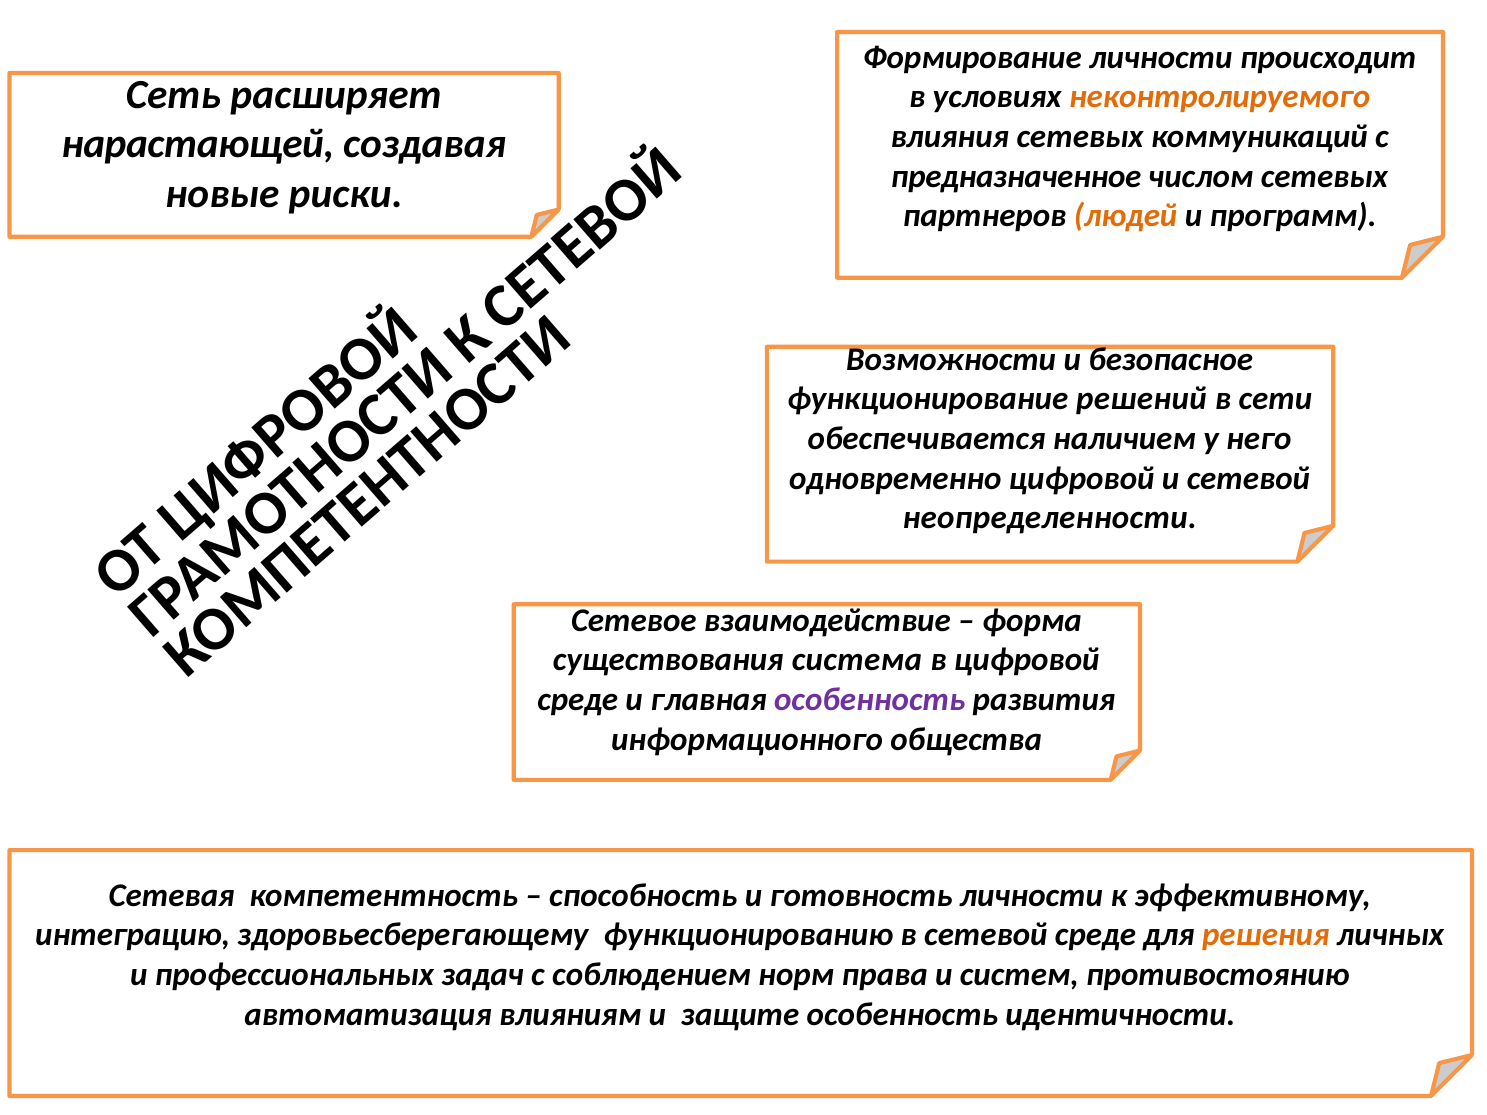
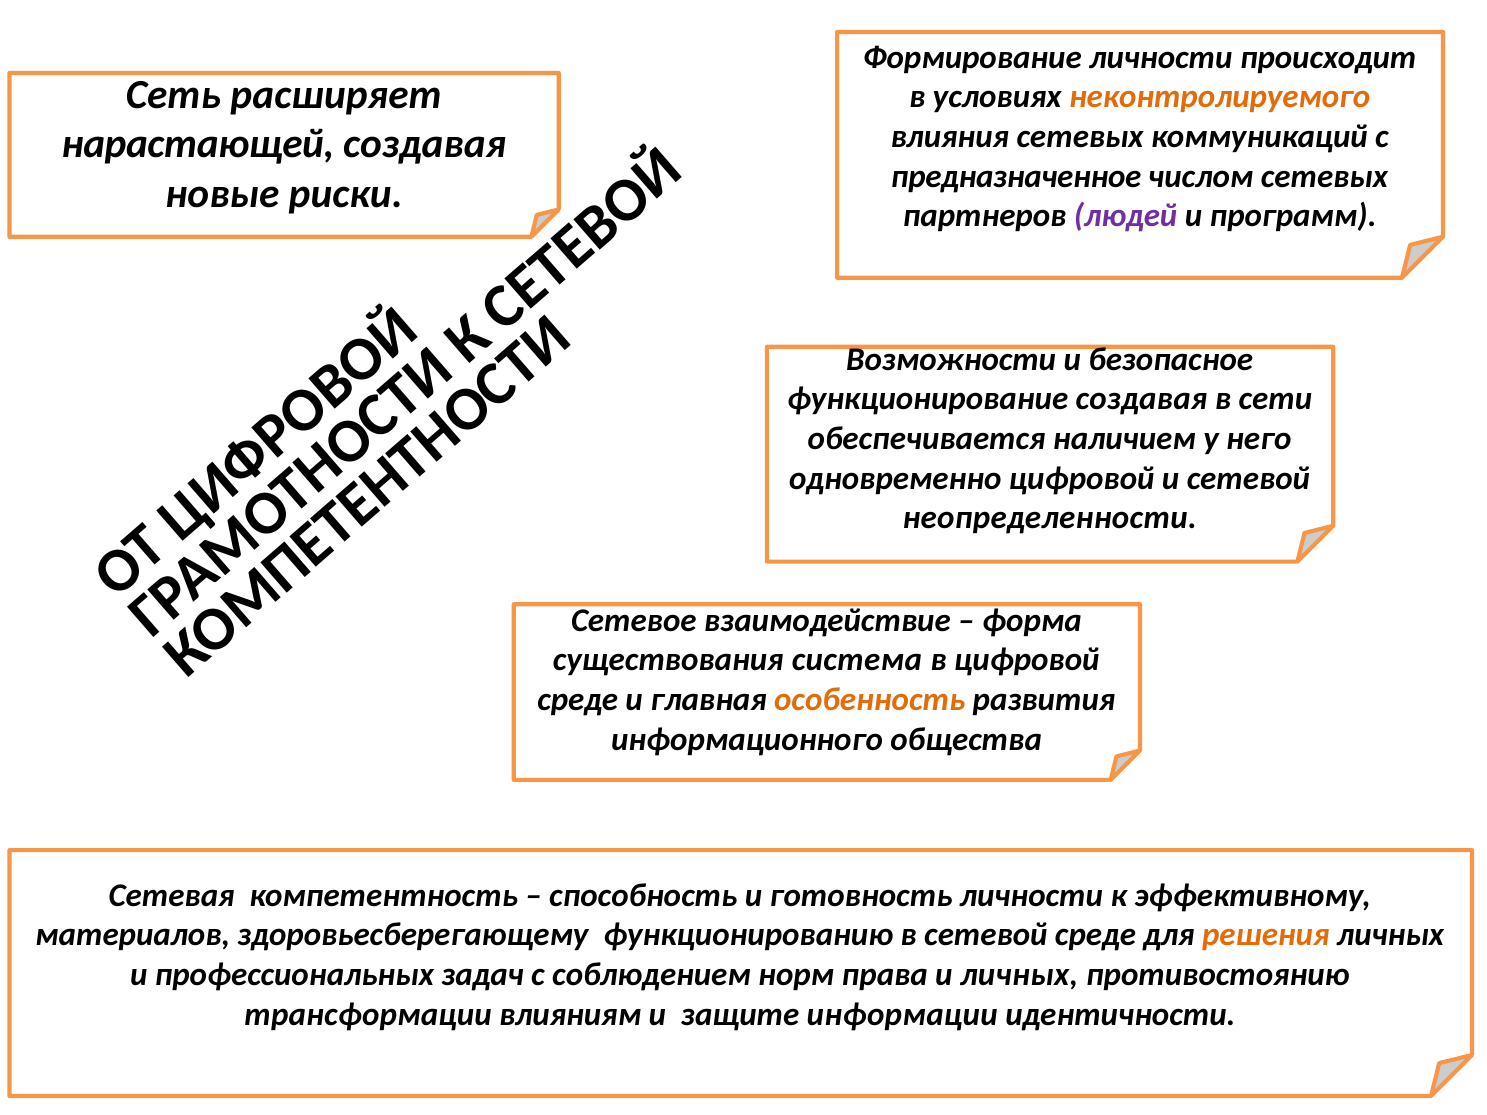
людей colour: orange -> purple
функционирование решений: решений -> создавая
особенность at (870, 700) colour: purple -> orange
интеграцию: интеграцию -> материалов
и систем: систем -> личных
автоматизация: автоматизация -> трансформации
защите особенность: особенность -> информации
